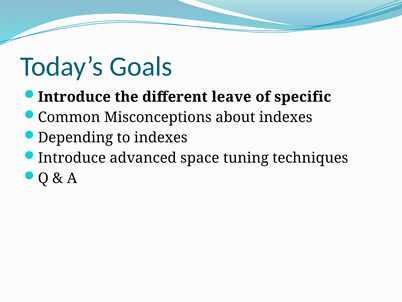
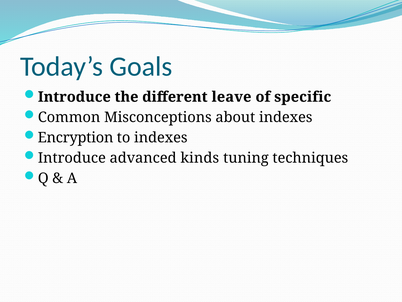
Depending: Depending -> Encryption
space: space -> kinds
